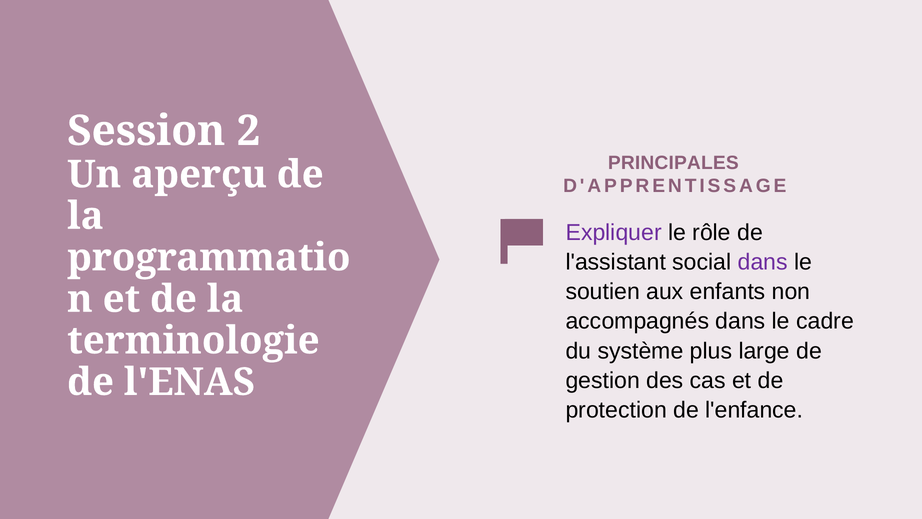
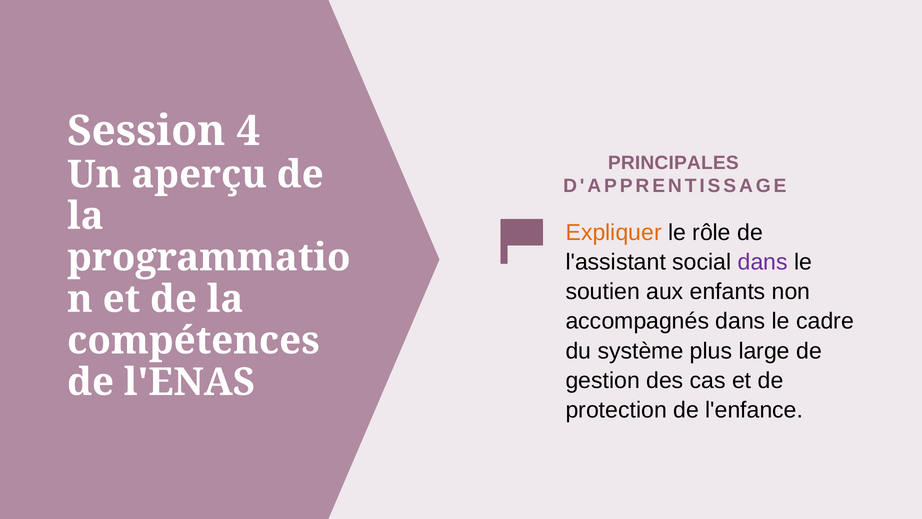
2: 2 -> 4
Expliquer colour: purple -> orange
terminologie: terminologie -> compétences
